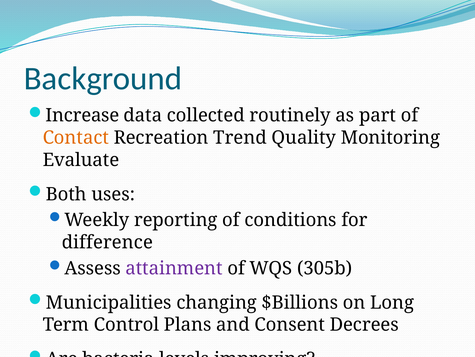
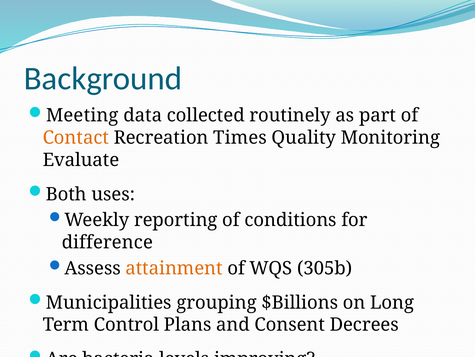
Increase: Increase -> Meeting
Trend: Trend -> Times
attainment colour: purple -> orange
changing: changing -> grouping
